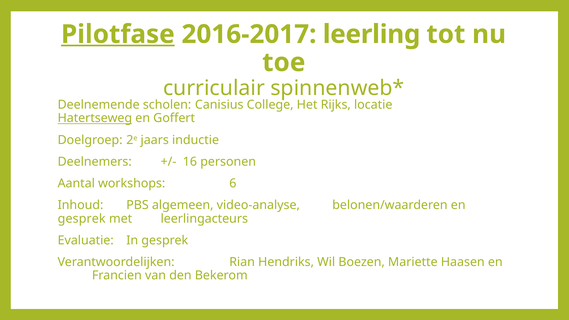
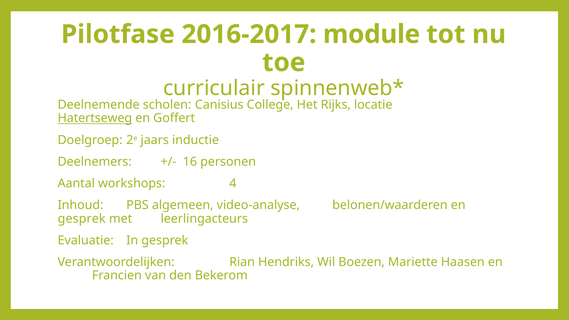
Pilotfase underline: present -> none
leerling: leerling -> module
6: 6 -> 4
